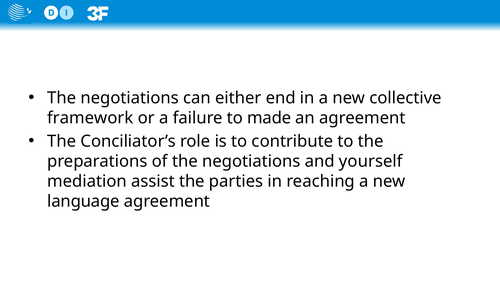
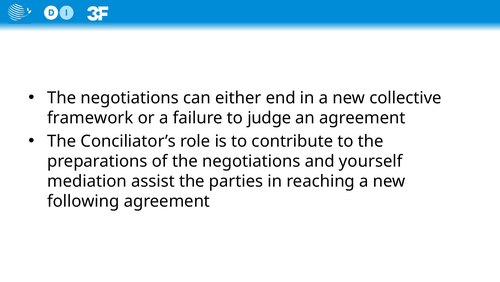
made: made -> judge
language: language -> following
